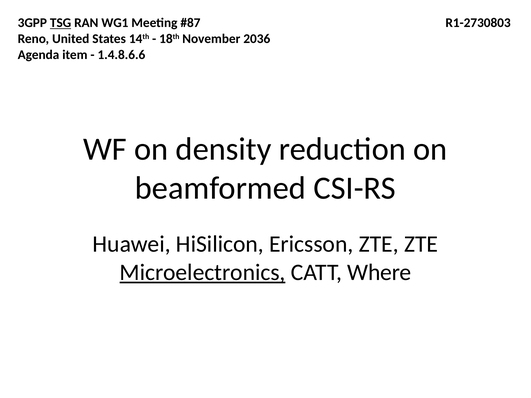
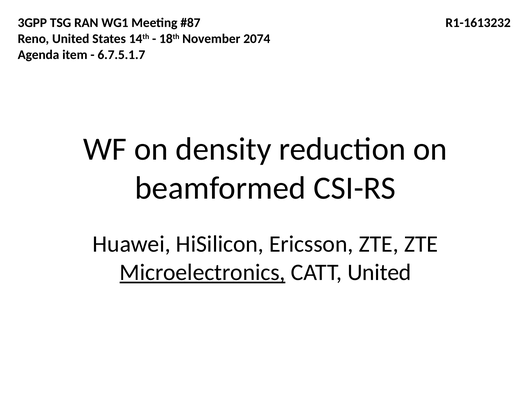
TSG underline: present -> none
R1-2730803: R1-2730803 -> R1-1613232
2036: 2036 -> 2074
1.4.8.6.6: 1.4.8.6.6 -> 6.7.5.1.7
CATT Where: Where -> United
